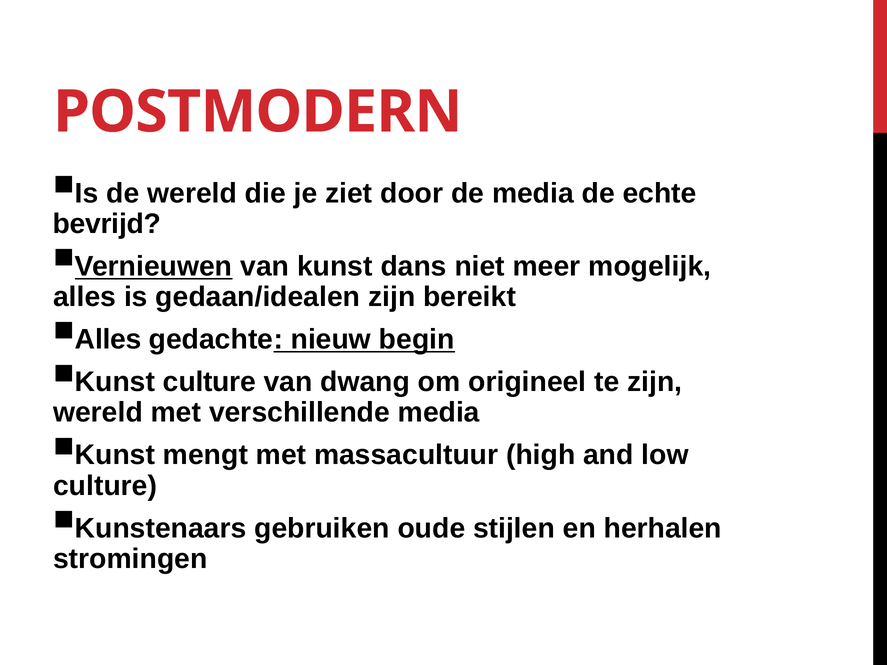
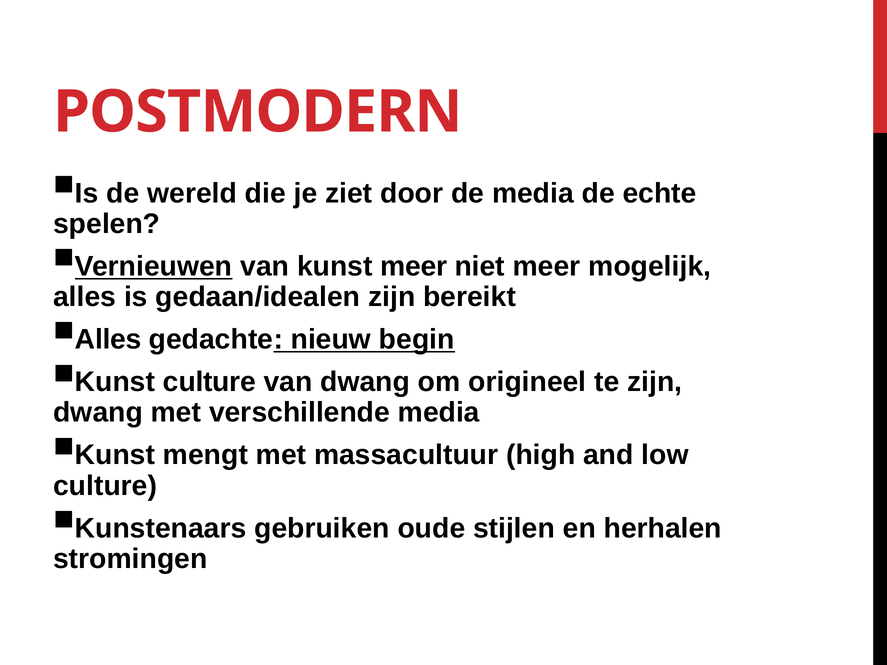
bevrijd: bevrijd -> spelen
kunst dans: dans -> meer
wereld at (98, 413): wereld -> dwang
